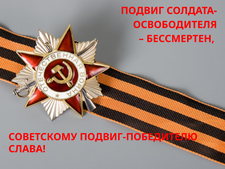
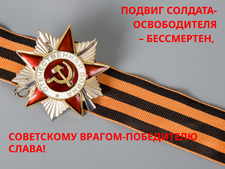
ПОДВИГ-ПОБЕДИТЕЛЮ: ПОДВИГ-ПОБЕДИТЕЛЮ -> ВРАГОМ-ПОБЕДИТЕЛЮ
